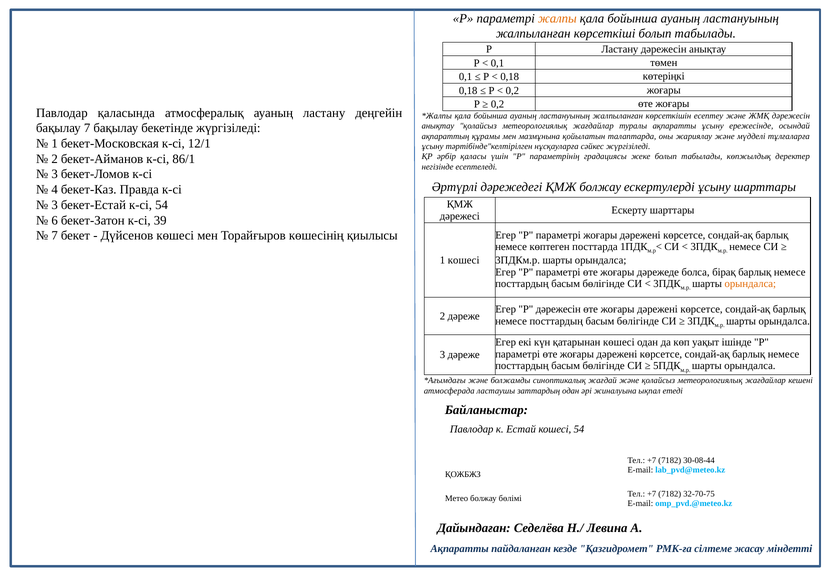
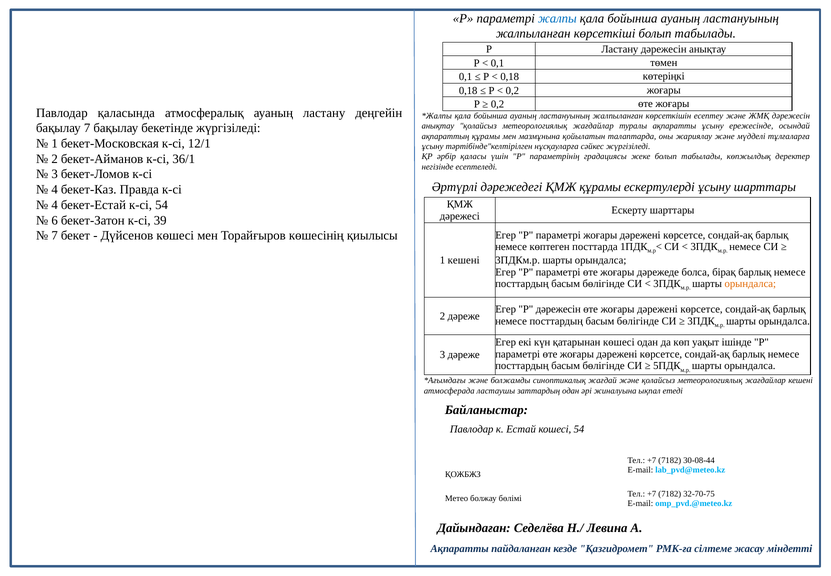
жалпы colour: orange -> blue
86/1: 86/1 -> 36/1
ҚМЖ болжау: болжау -> құрамы
3 at (55, 205): 3 -> 4
1 кошесi: кошесi -> кешені
